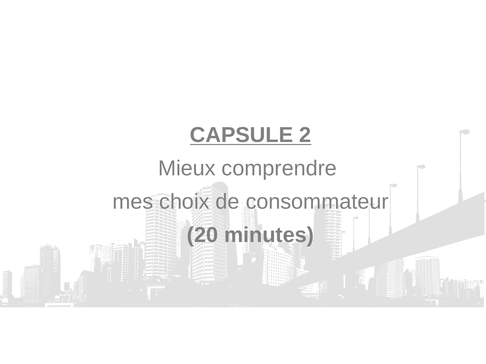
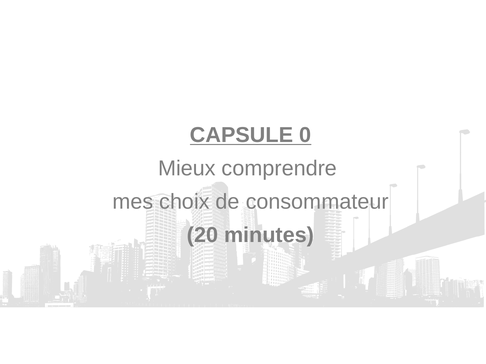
2: 2 -> 0
